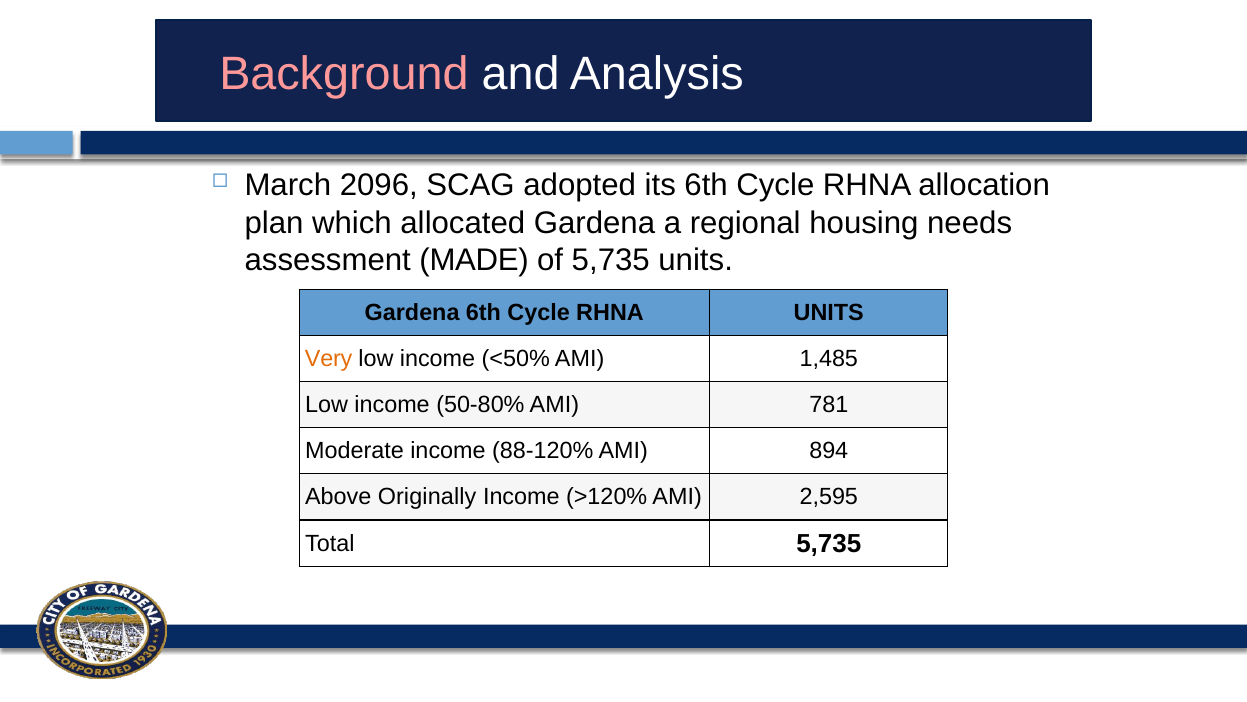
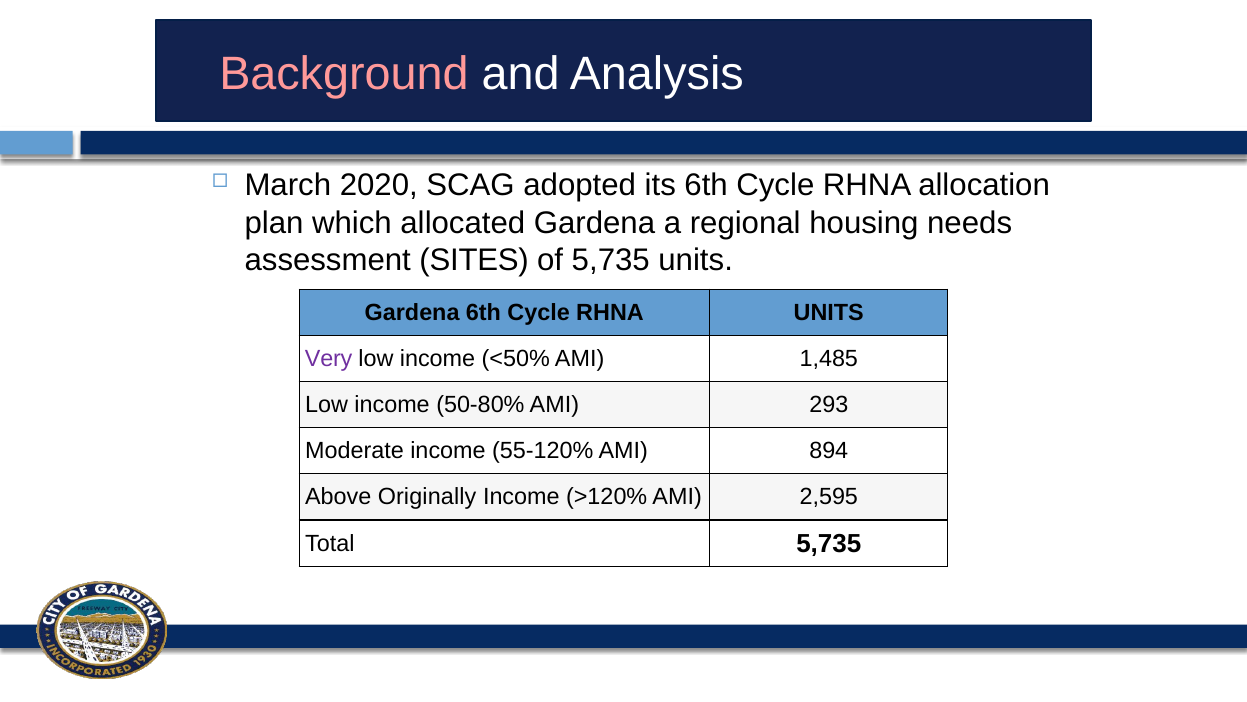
2096: 2096 -> 2020
MADE: MADE -> SITES
Very colour: orange -> purple
781: 781 -> 293
88-120%: 88-120% -> 55-120%
